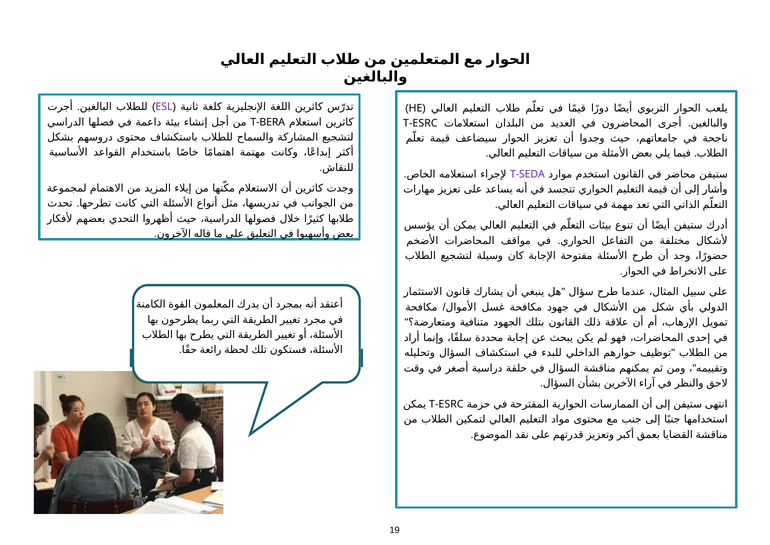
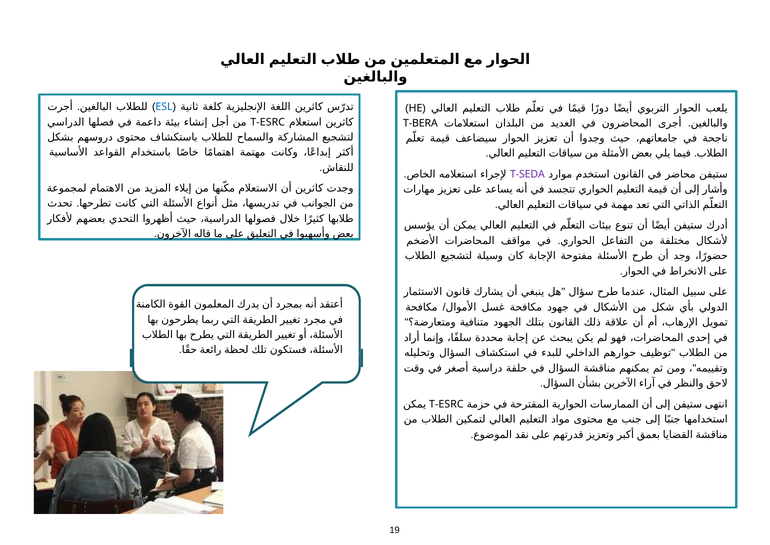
ESL colour: purple -> blue
T-BERA at (268, 122): T-BERA -> T-ESRC
T-ESRC at (420, 123): T-ESRC -> T-BERA
